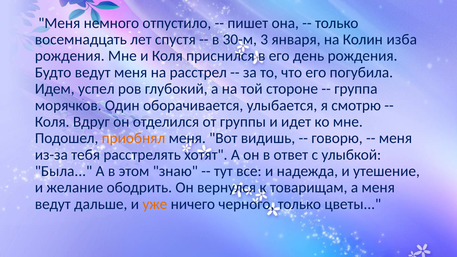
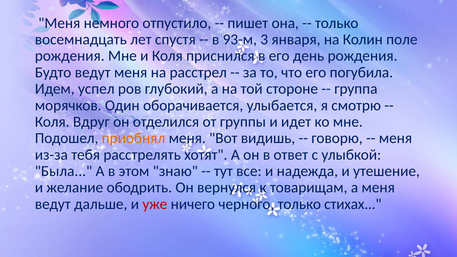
30-м: 30-м -> 93-м
изба: изба -> поле
уже colour: orange -> red
цветы: цветы -> стихах
